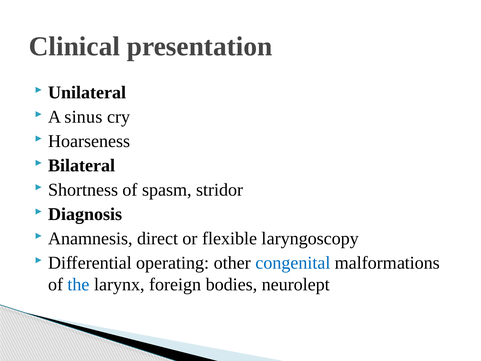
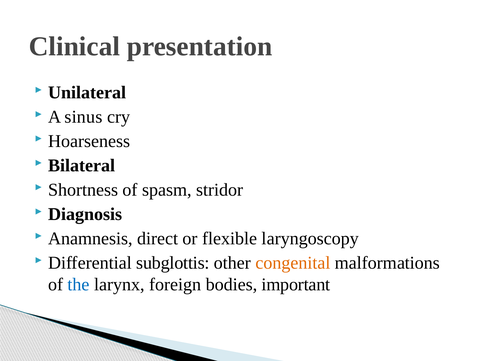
operating: operating -> subglottis
congenital colour: blue -> orange
neurolept: neurolept -> important
